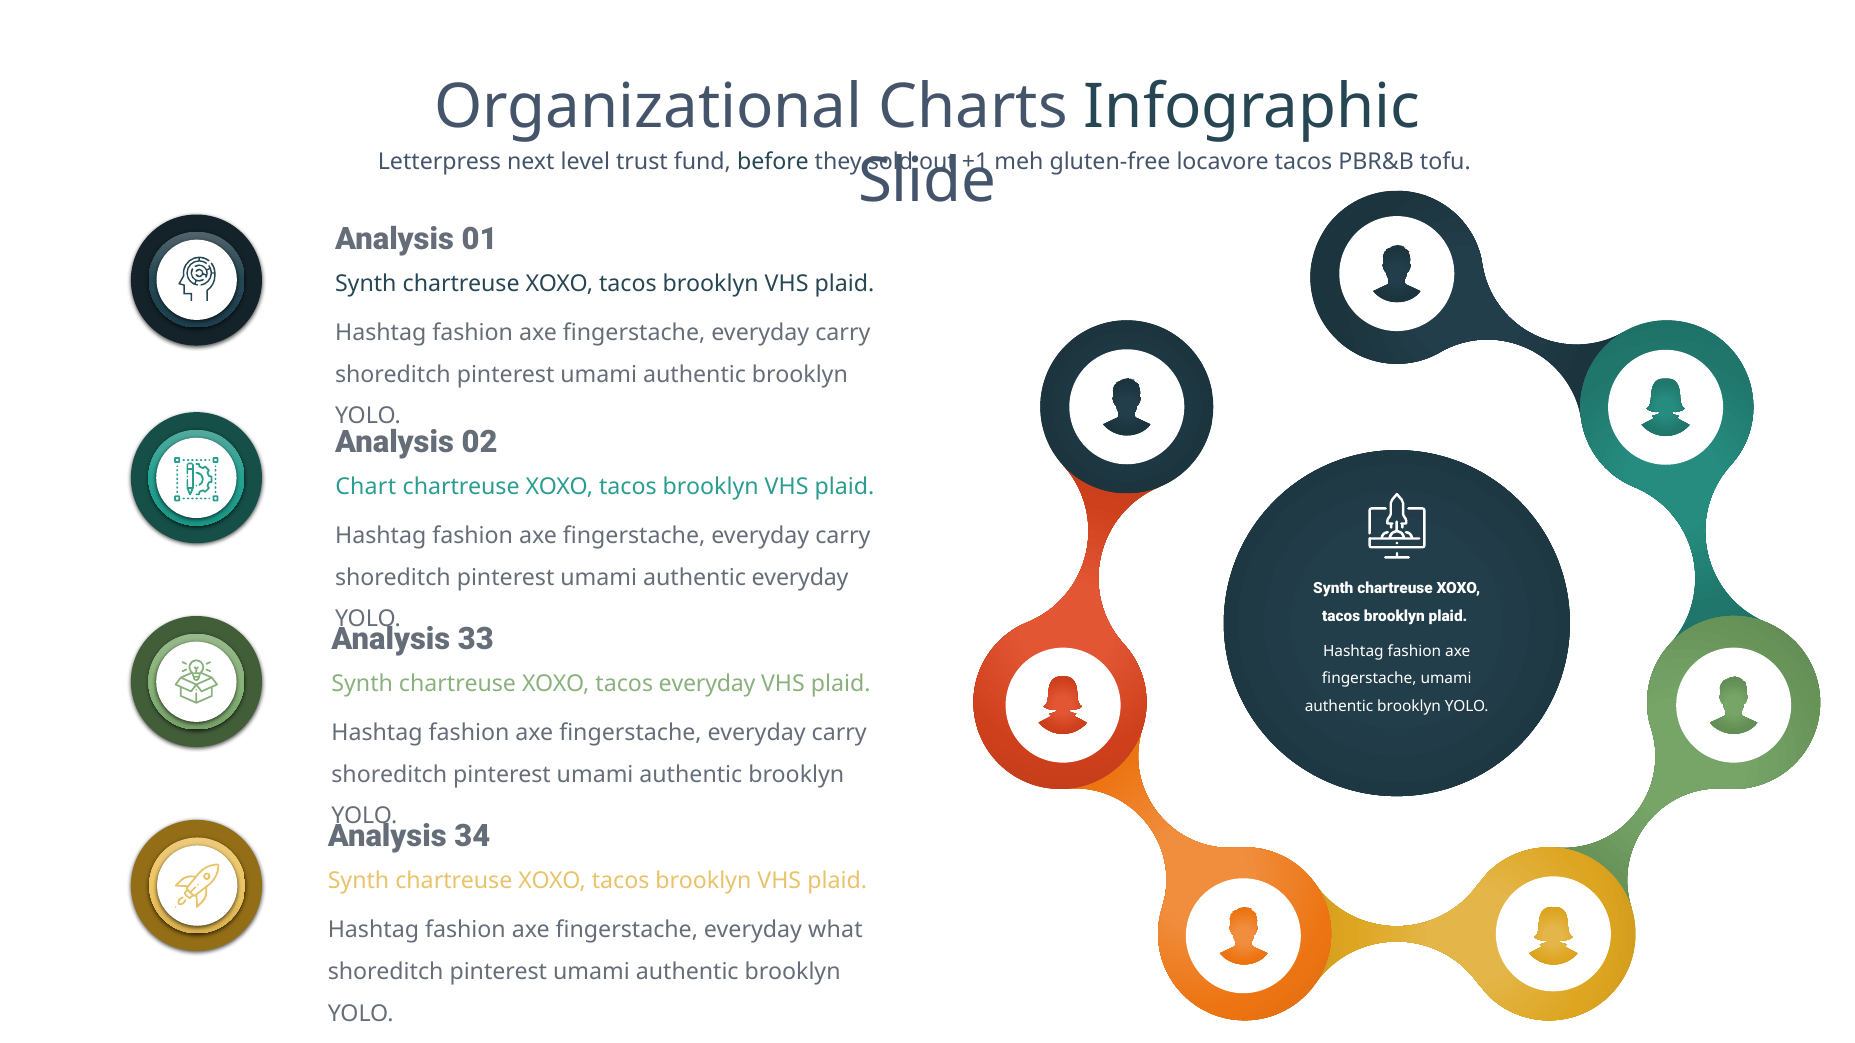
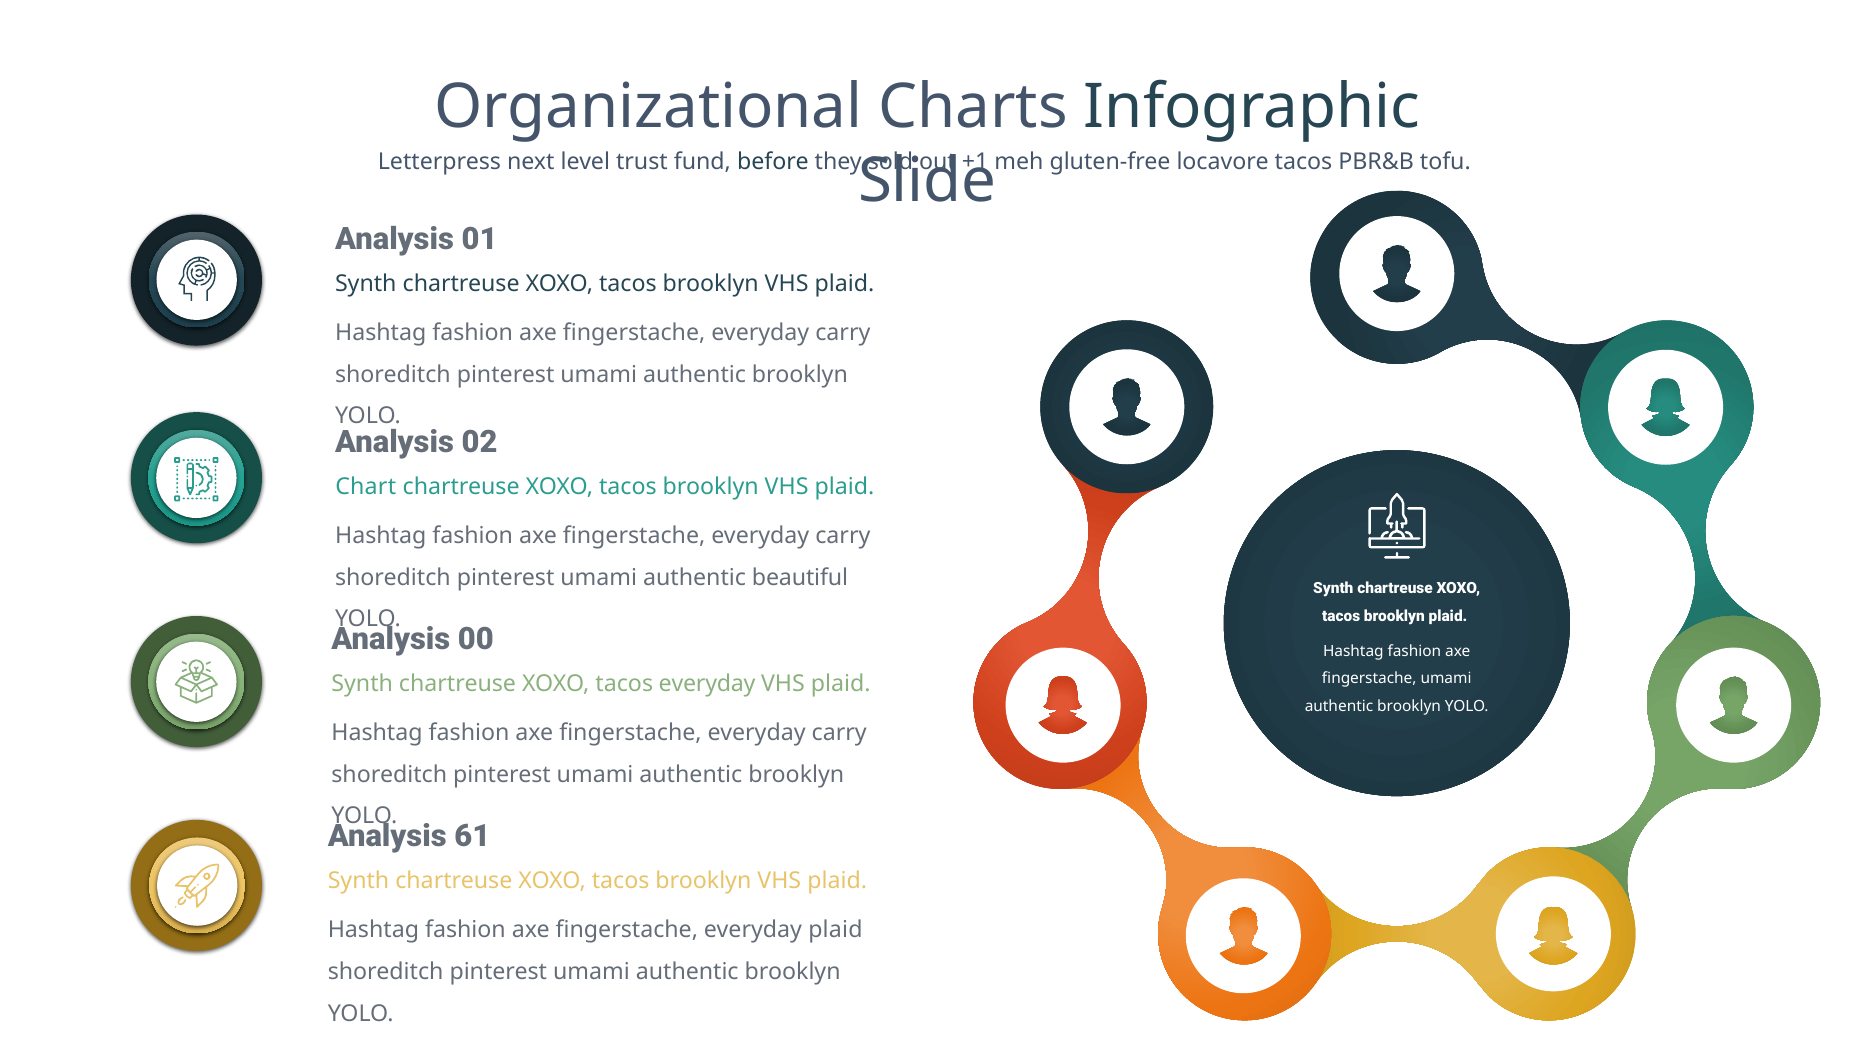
authentic everyday: everyday -> beautiful
33: 33 -> 00
34: 34 -> 61
everyday what: what -> plaid
